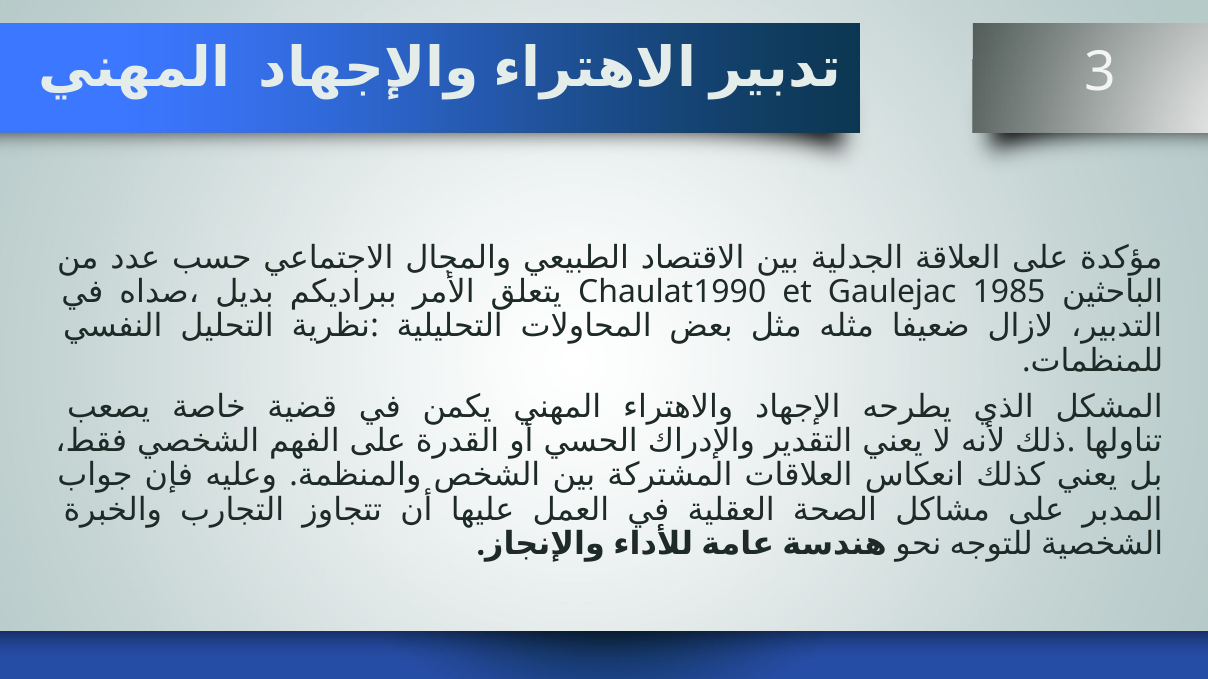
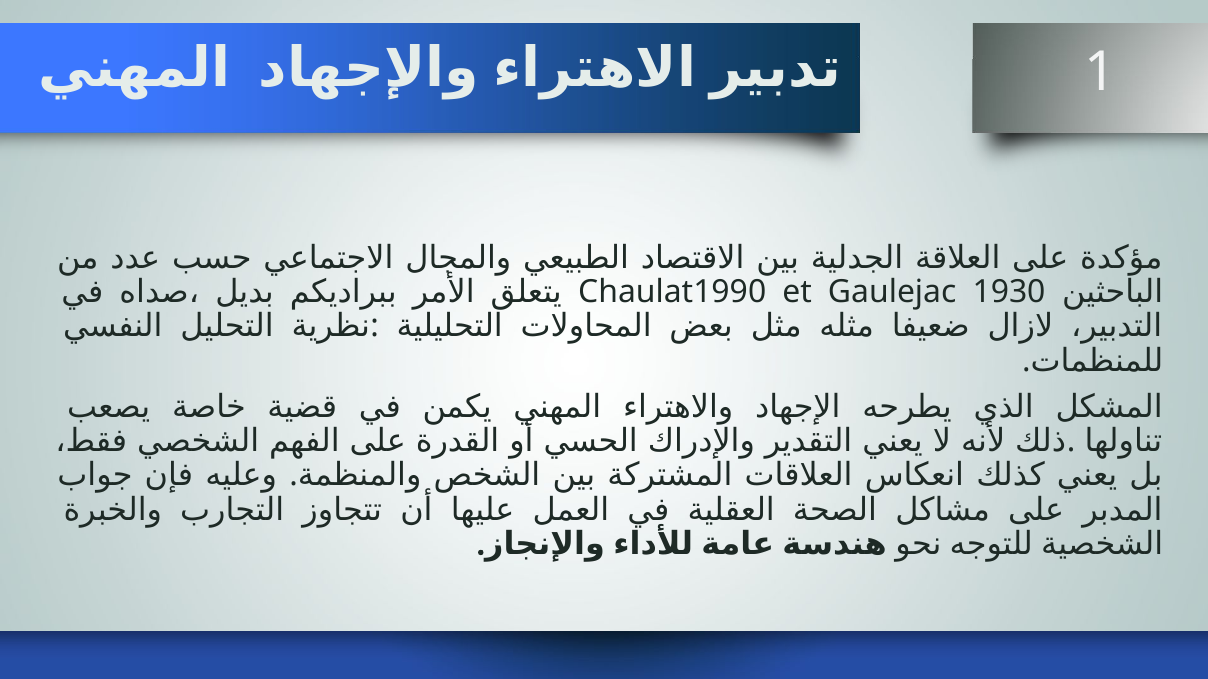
3: 3 -> 1
1985: 1985 -> 1930
